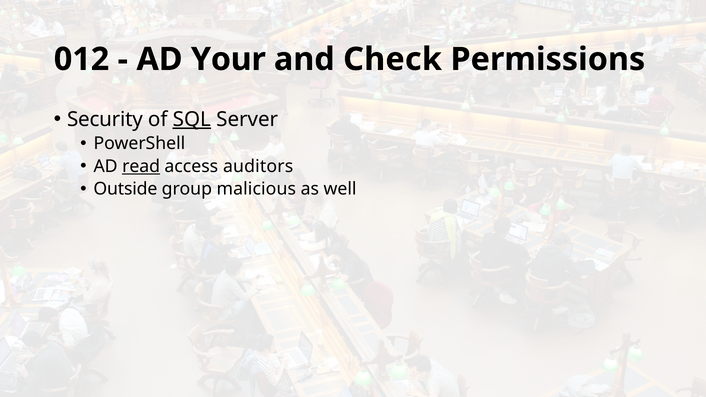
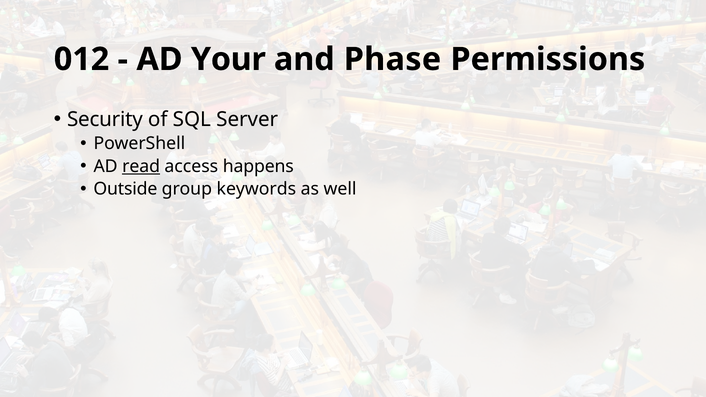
Check: Check -> Phase
SQL underline: present -> none
auditors: auditors -> happens
malicious: malicious -> keywords
